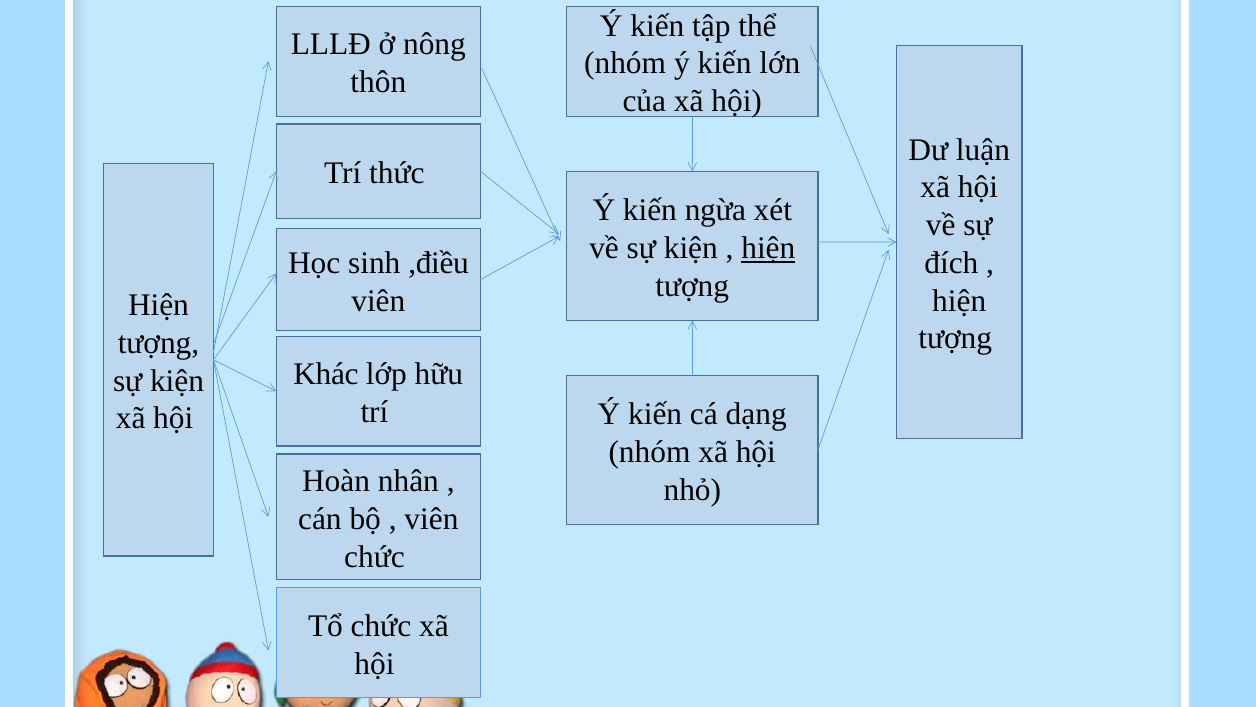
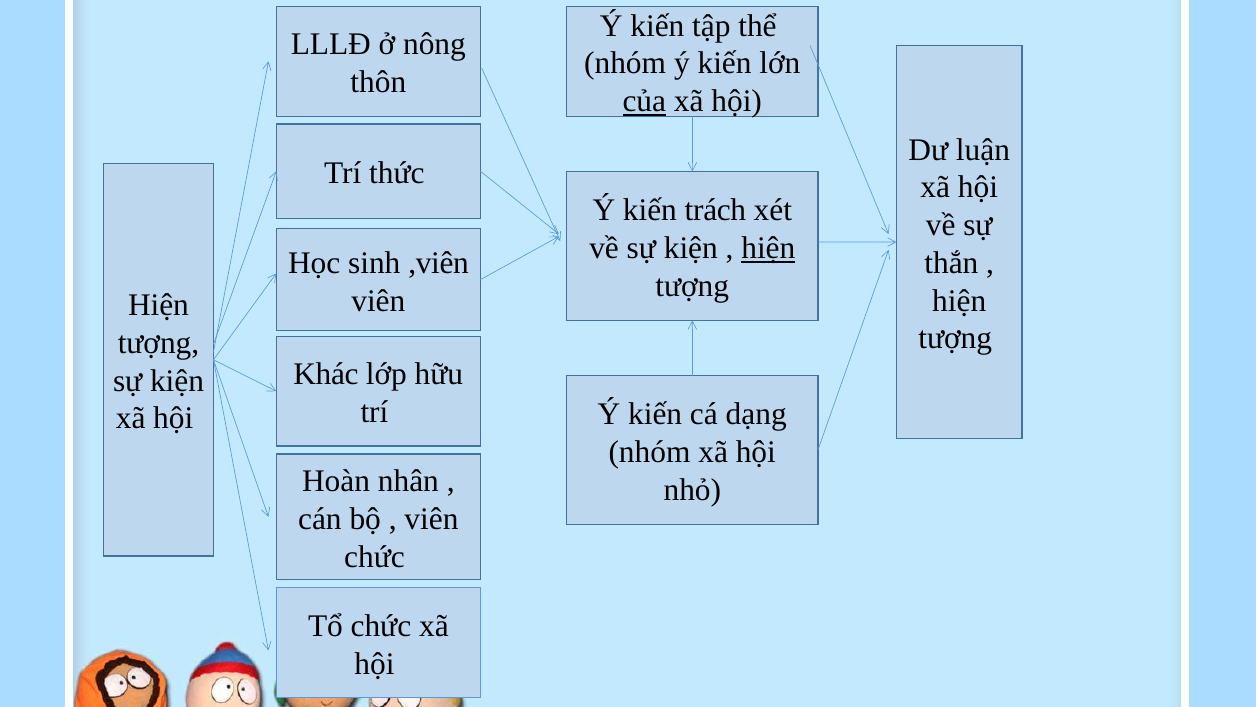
của underline: none -> present
ngừa: ngừa -> trách
,điều: ,điều -> ,viên
đích: đích -> thắn
